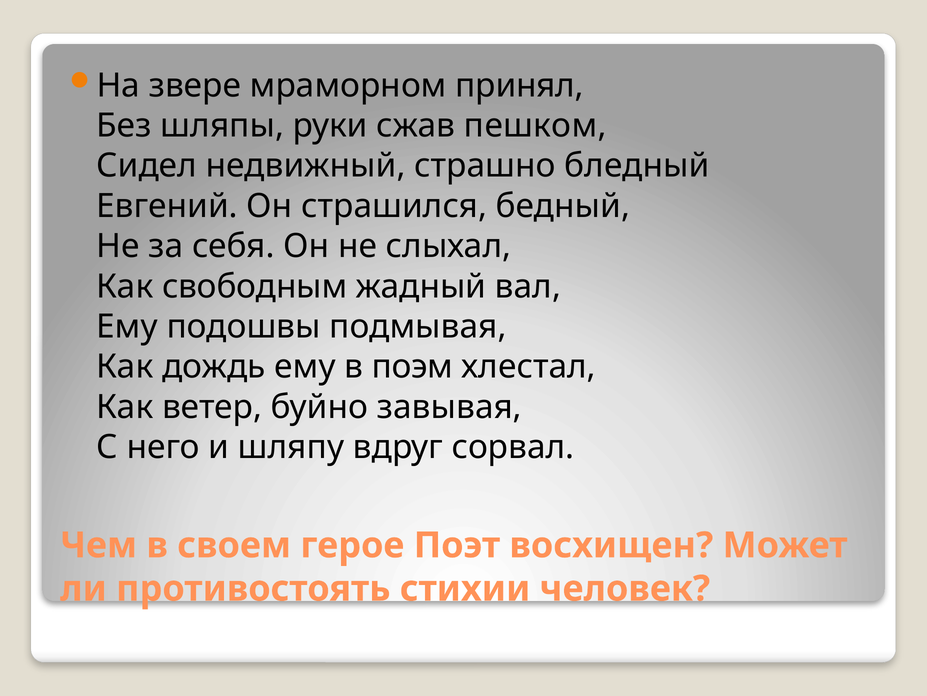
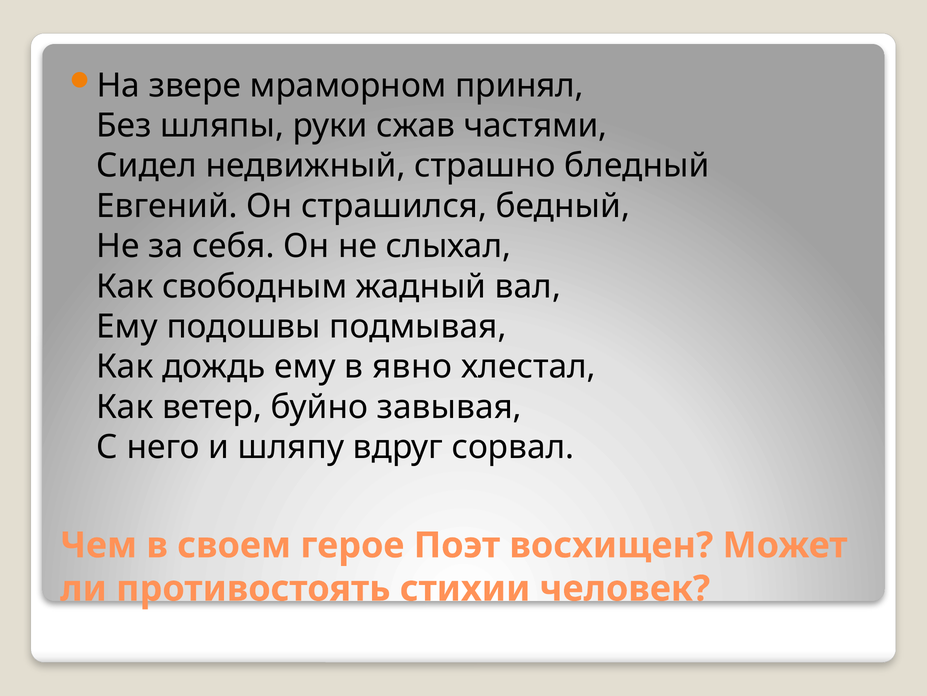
пешком: пешком -> частями
поэм: поэм -> явно
